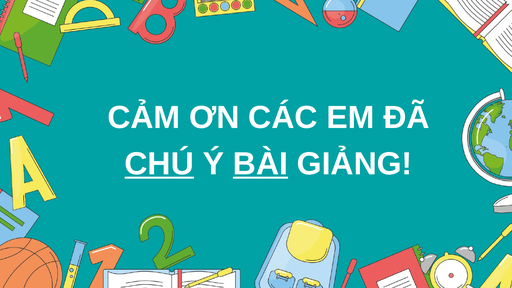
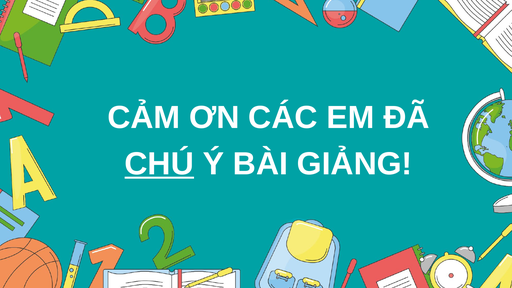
BÀI underline: present -> none
